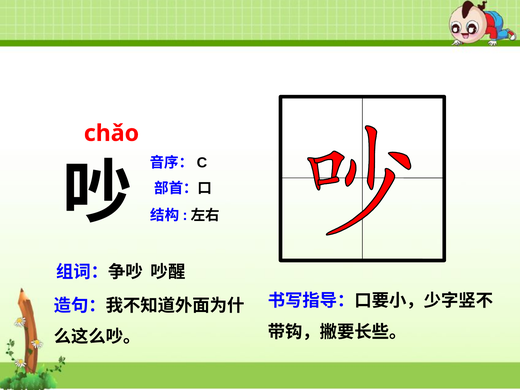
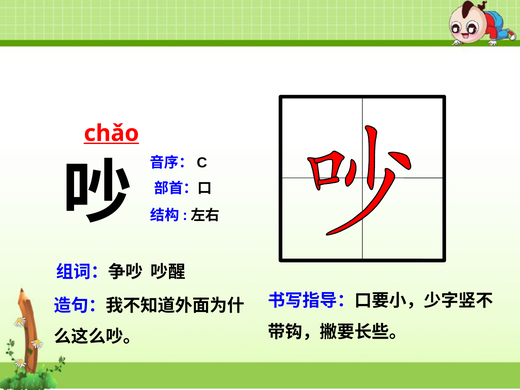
chǎo underline: none -> present
